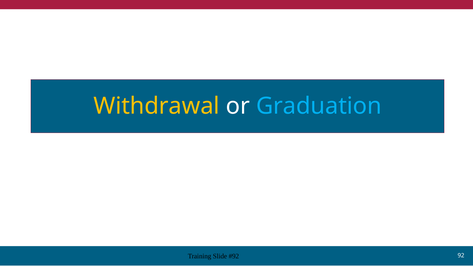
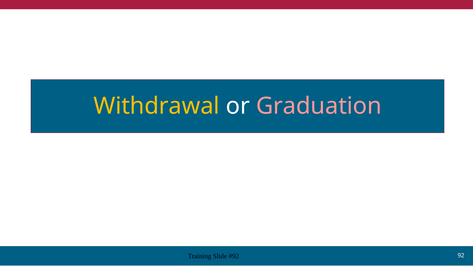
Graduation colour: light blue -> pink
